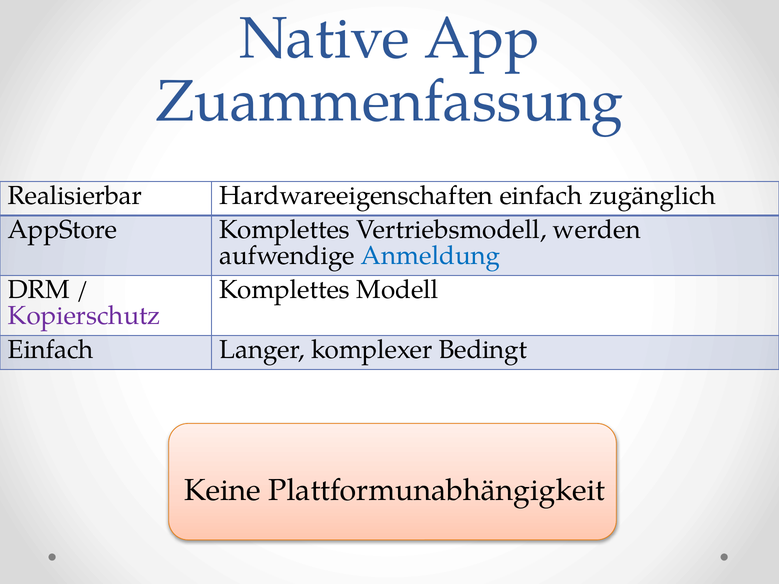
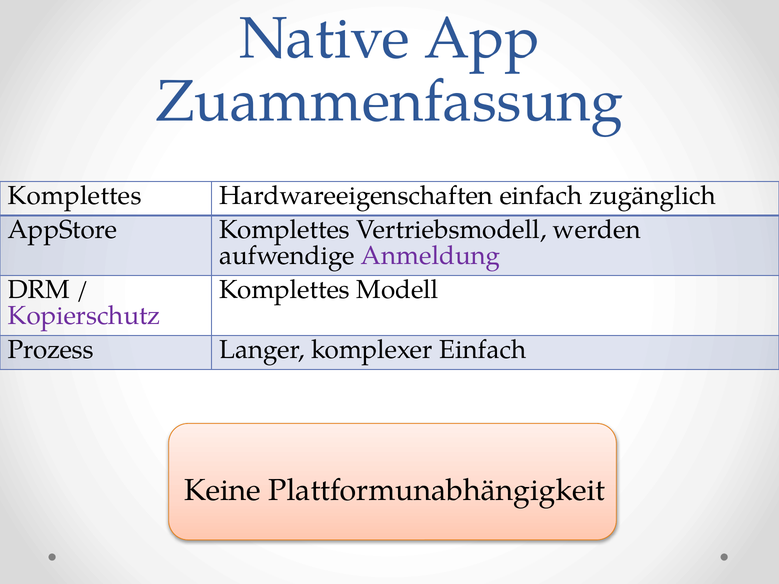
Realisierbar at (75, 196): Realisierbar -> Komplettes
Anmeldung colour: blue -> purple
Einfach at (51, 350): Einfach -> Prozess
komplexer Bedingt: Bedingt -> Einfach
